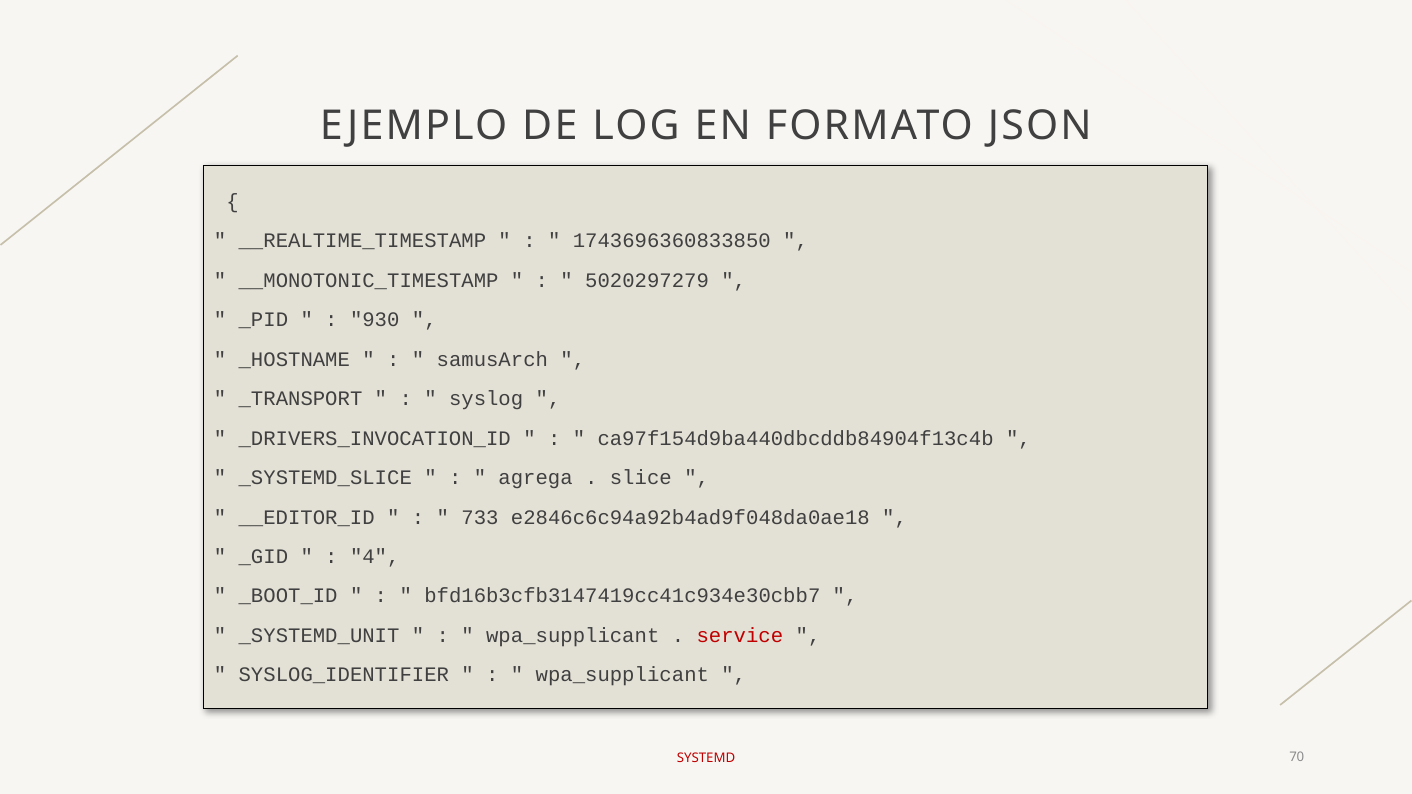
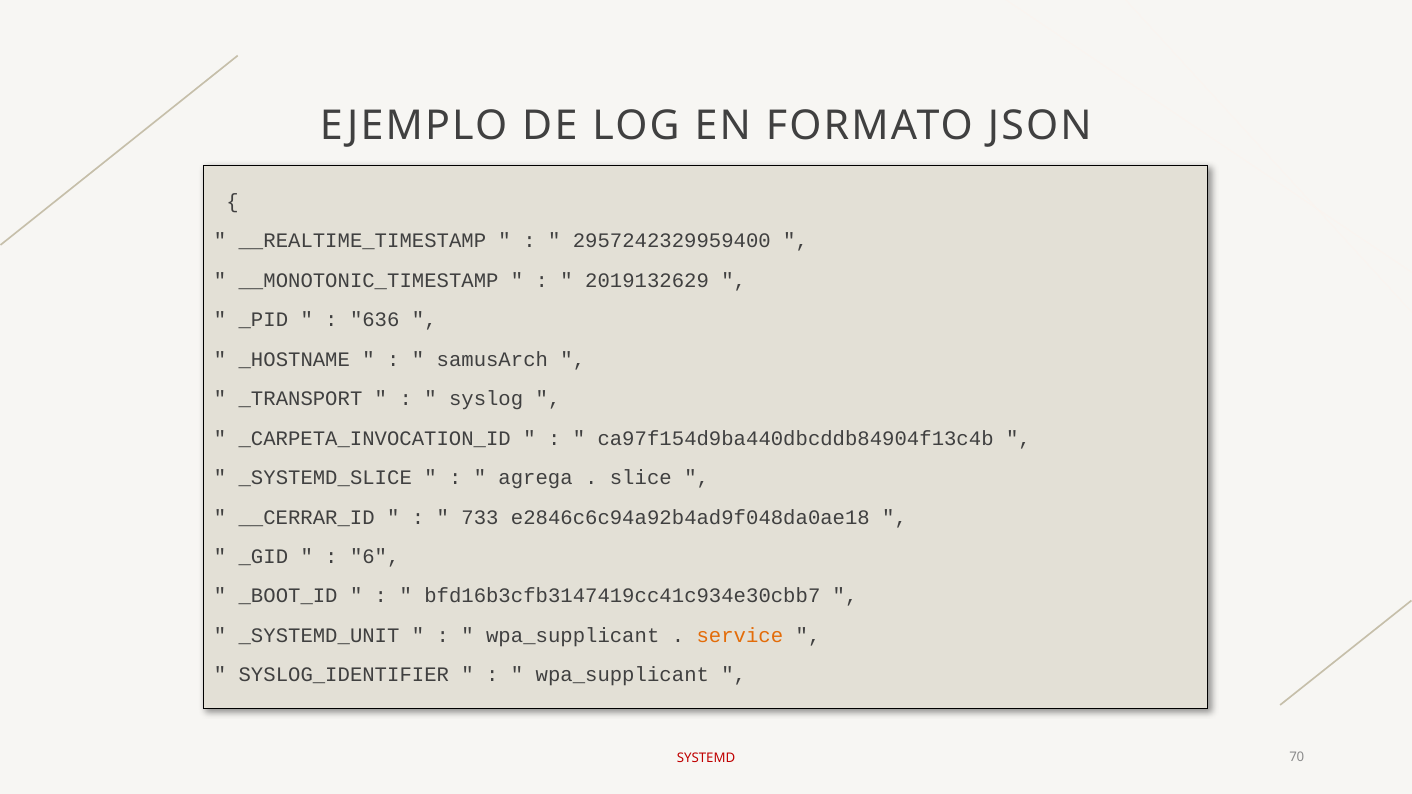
1743696360833850: 1743696360833850 -> 2957242329959400
5020297279: 5020297279 -> 2019132629
930: 930 -> 636
_DRIVERS_INVOCATION_ID: _DRIVERS_INVOCATION_ID -> _CARPETA_INVOCATION_ID
__EDITOR_ID: __EDITOR_ID -> __CERRAR_ID
4: 4 -> 6
service colour: red -> orange
